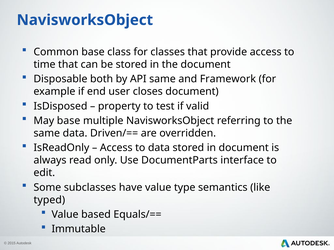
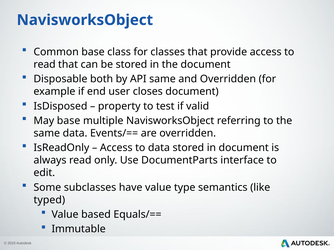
time at (44, 65): time -> read
and Framework: Framework -> Overridden
Driven/==: Driven/== -> Events/==
